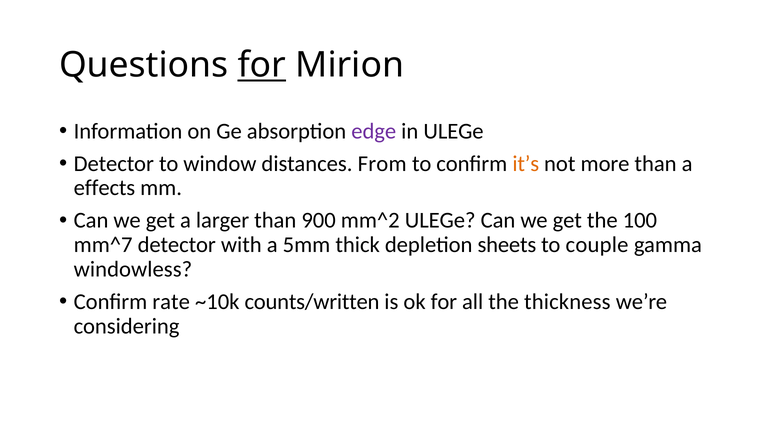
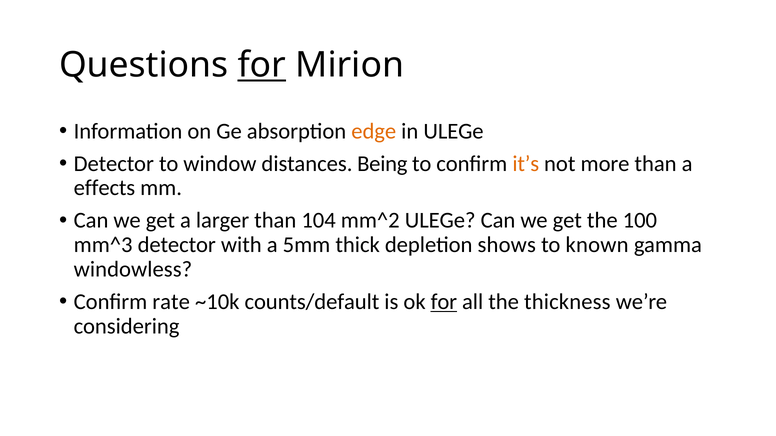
edge colour: purple -> orange
From: From -> Being
900: 900 -> 104
mm^7: mm^7 -> mm^3
sheets: sheets -> shows
couple: couple -> known
counts/written: counts/written -> counts/default
for at (444, 302) underline: none -> present
